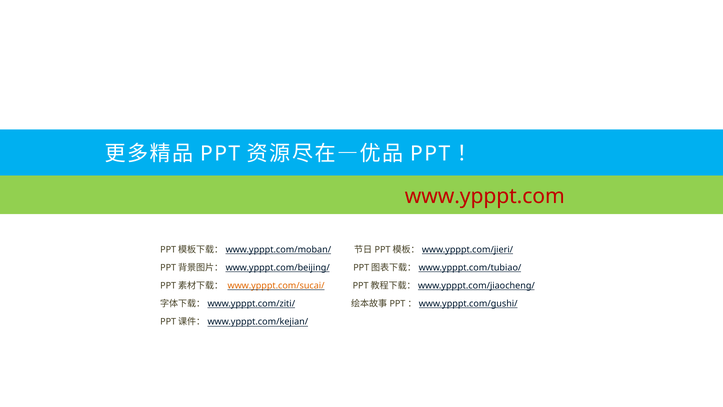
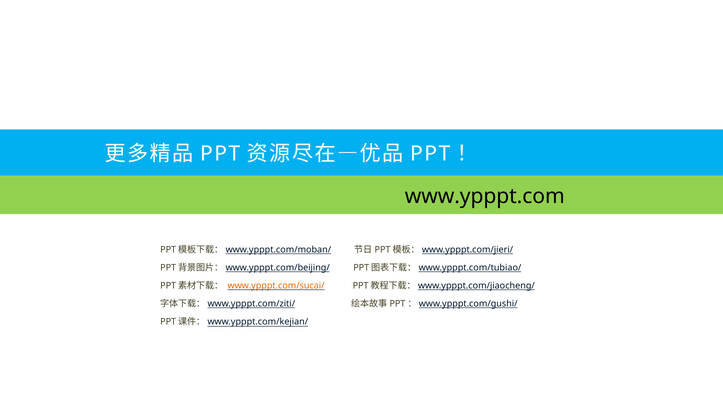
www.ypppt.com colour: red -> black
